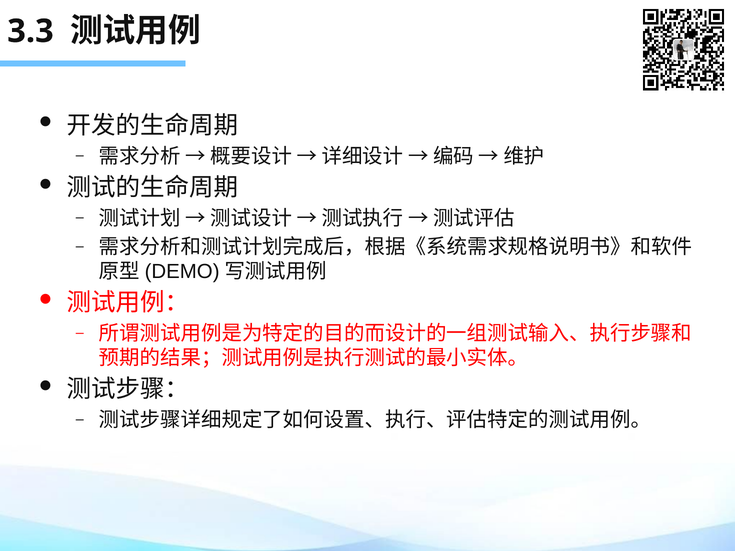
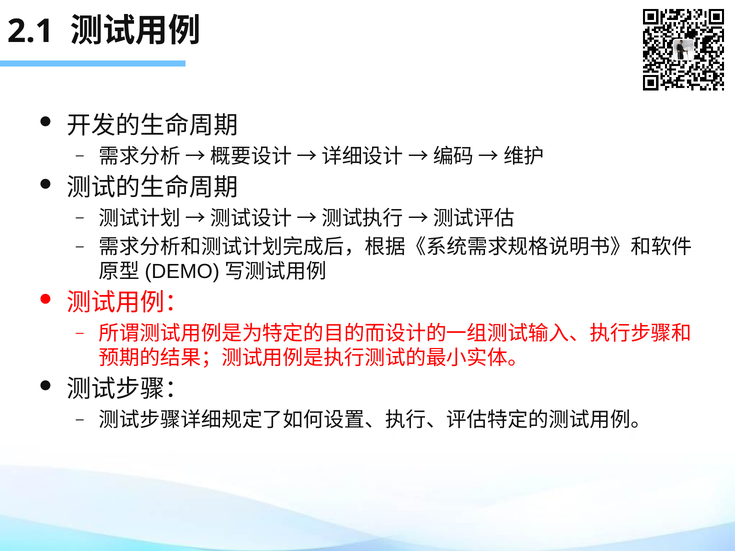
3.3: 3.3 -> 2.1
